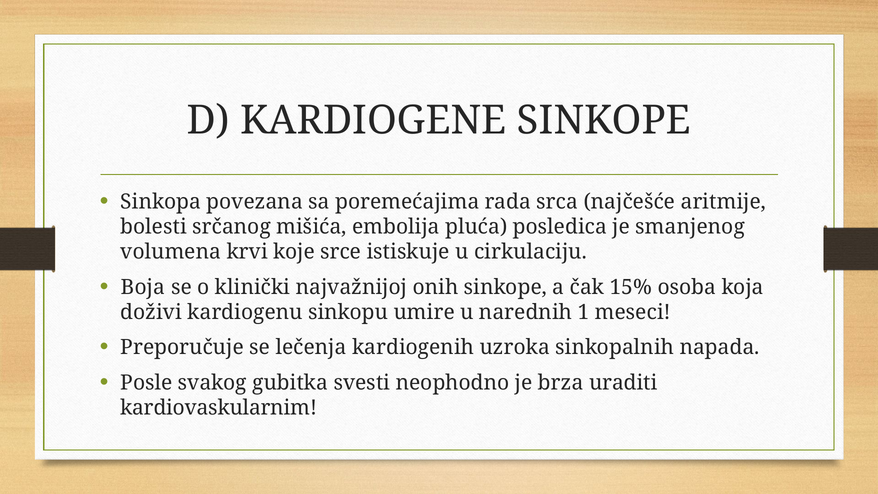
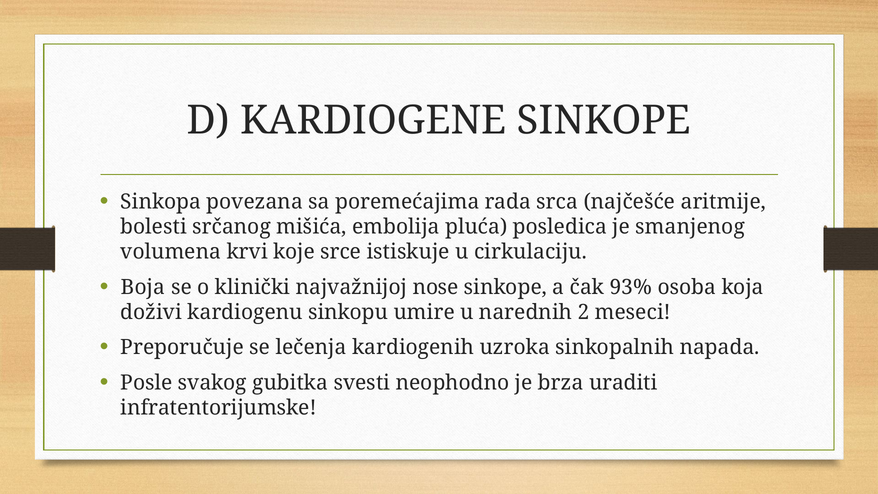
onih: onih -> nose
15%: 15% -> 93%
1: 1 -> 2
kardiovaskularnim: kardiovaskularnim -> infratentorijumske
